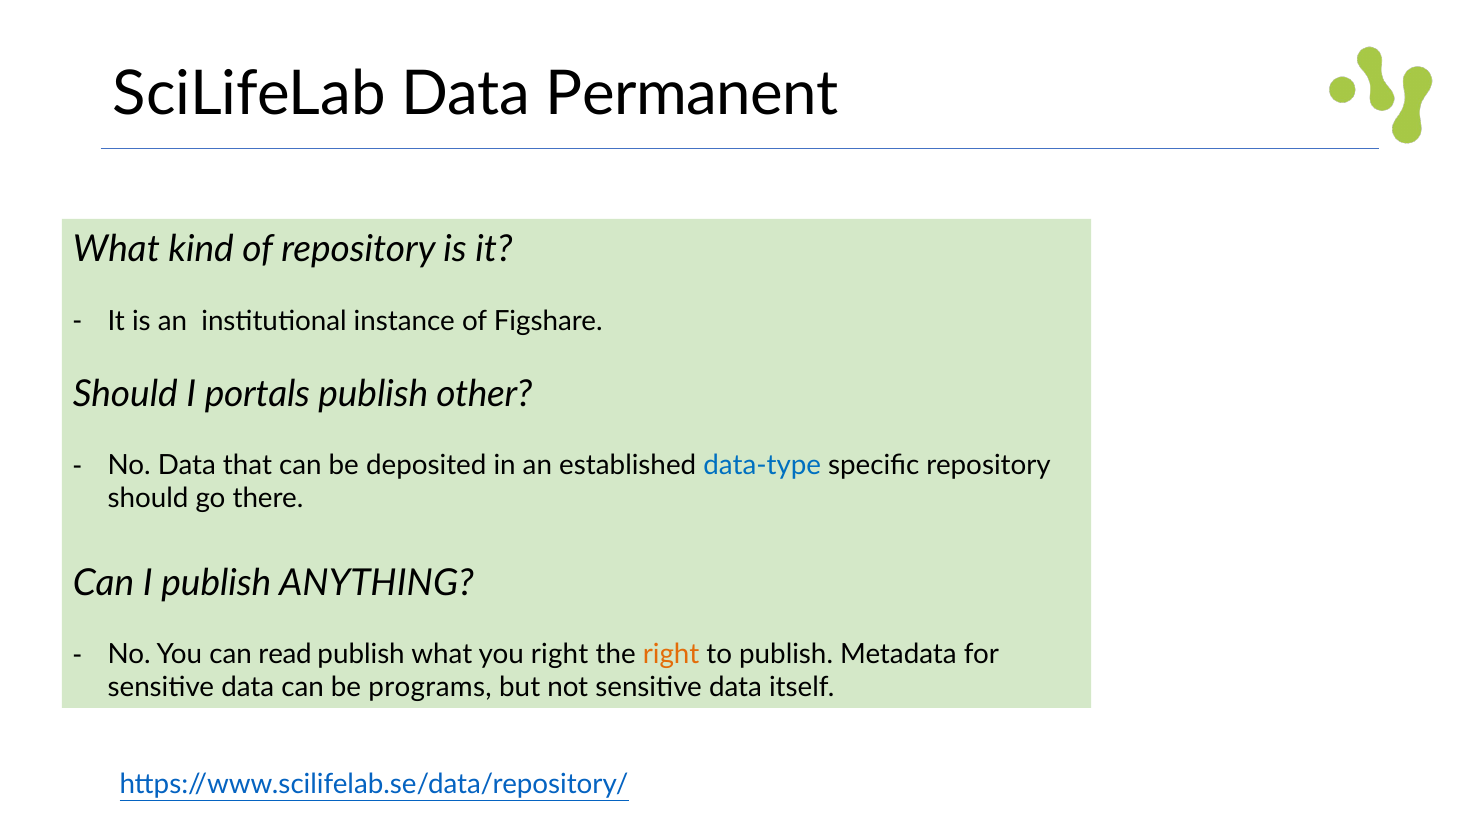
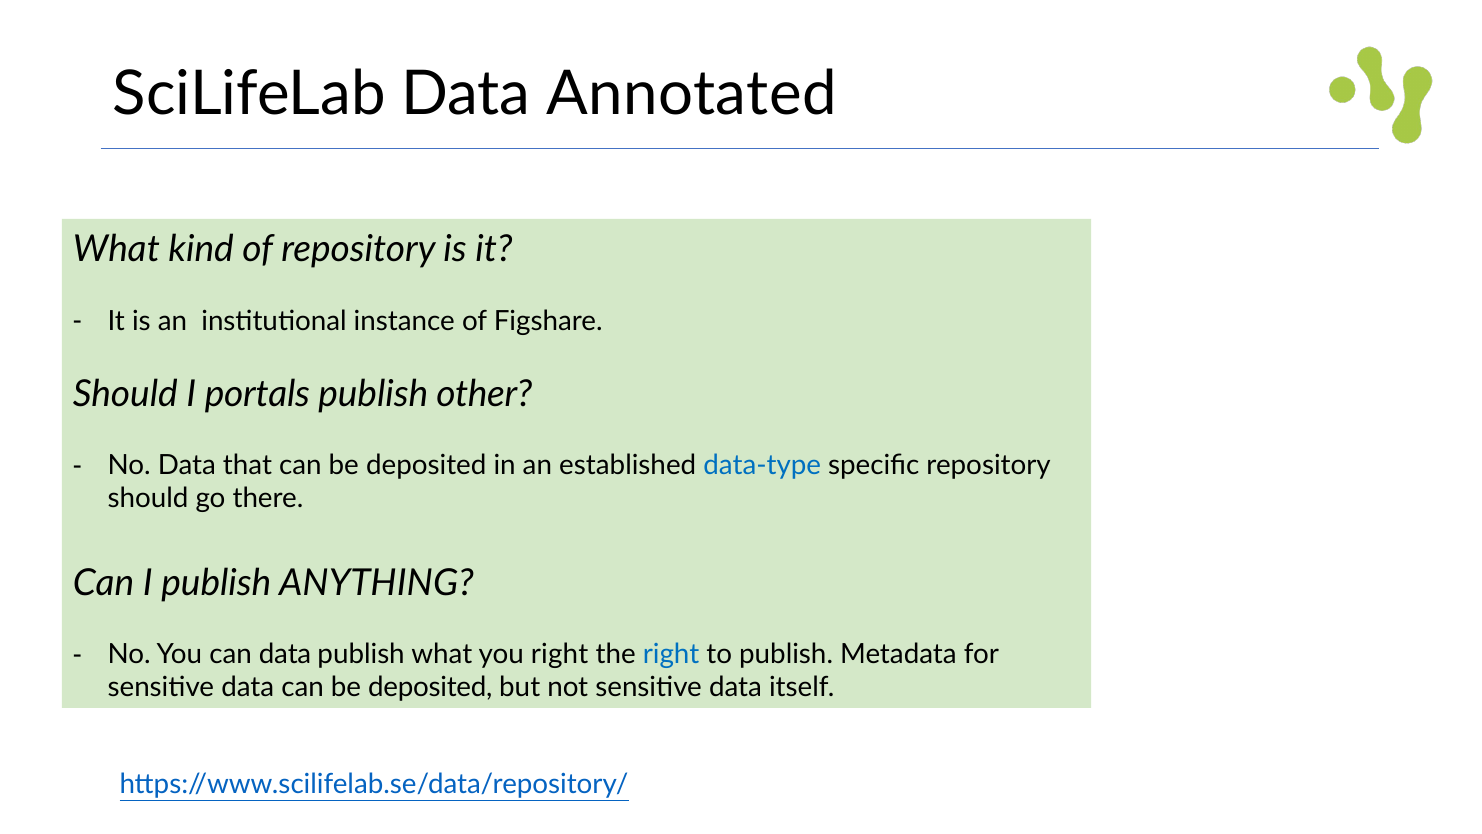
Permanent: Permanent -> Annotated
can read: read -> data
right at (671, 654) colour: orange -> blue
data can be programs: programs -> deposited
